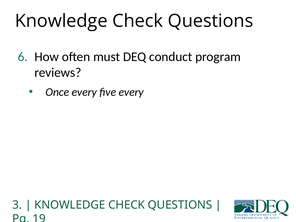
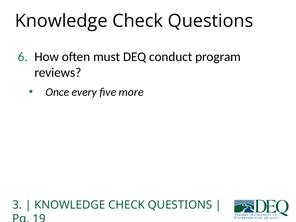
five every: every -> more
